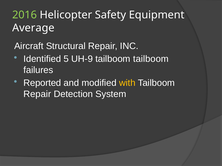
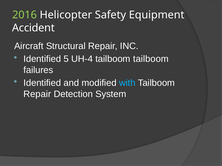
Average: Average -> Accident
UH-9: UH-9 -> UH-4
Reported at (42, 83): Reported -> Identified
with colour: yellow -> light blue
